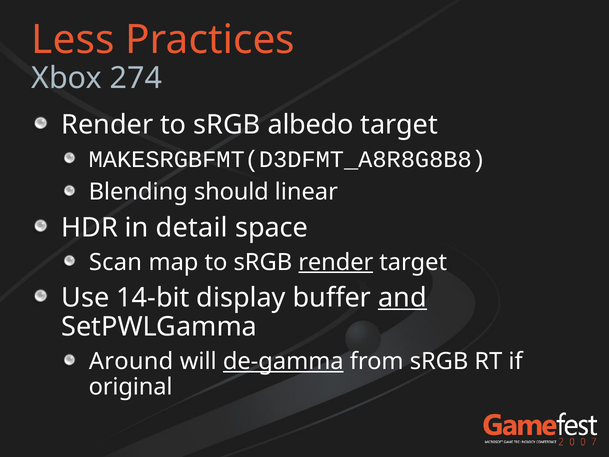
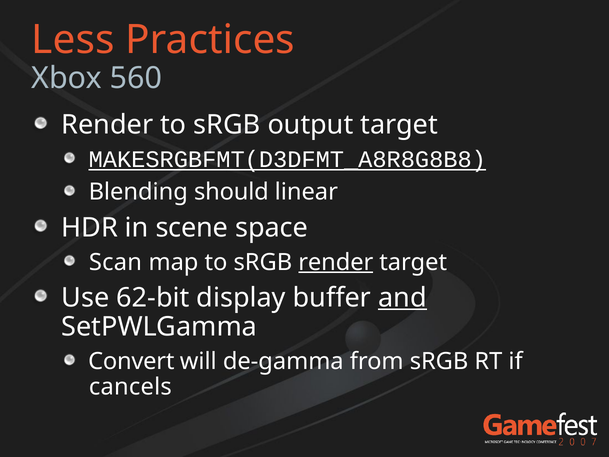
274: 274 -> 560
albedo: albedo -> output
MAKESRGBFMT(D3DFMT_A8R8G8B8 underline: none -> present
detail: detail -> scene
14-bit: 14-bit -> 62-bit
Around: Around -> Convert
de-gamma underline: present -> none
original: original -> cancels
